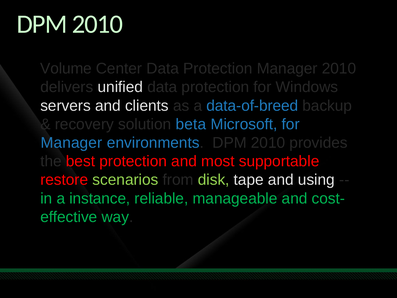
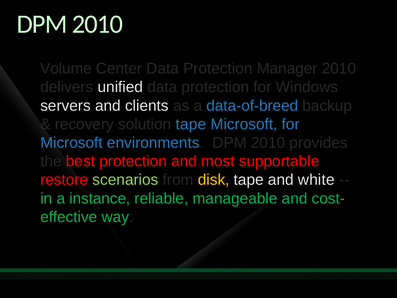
solution beta: beta -> tape
Manager at (71, 143): Manager -> Microsoft
disk colour: light green -> yellow
using: using -> white
